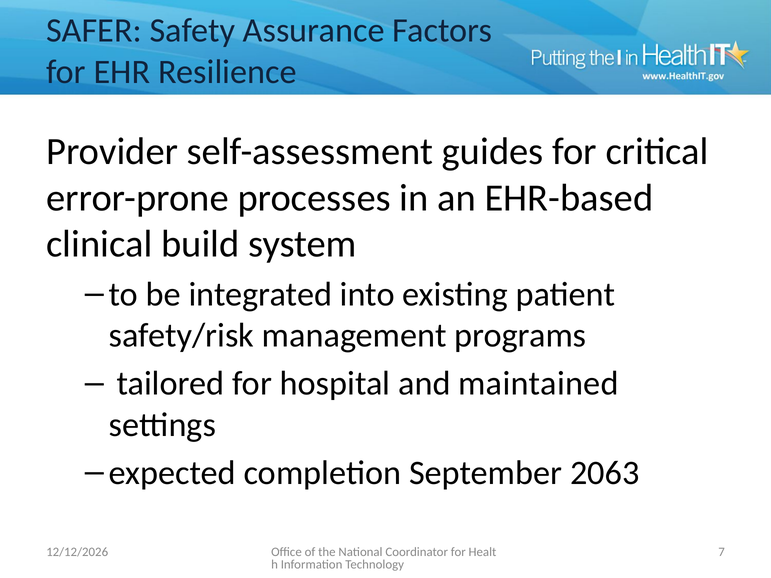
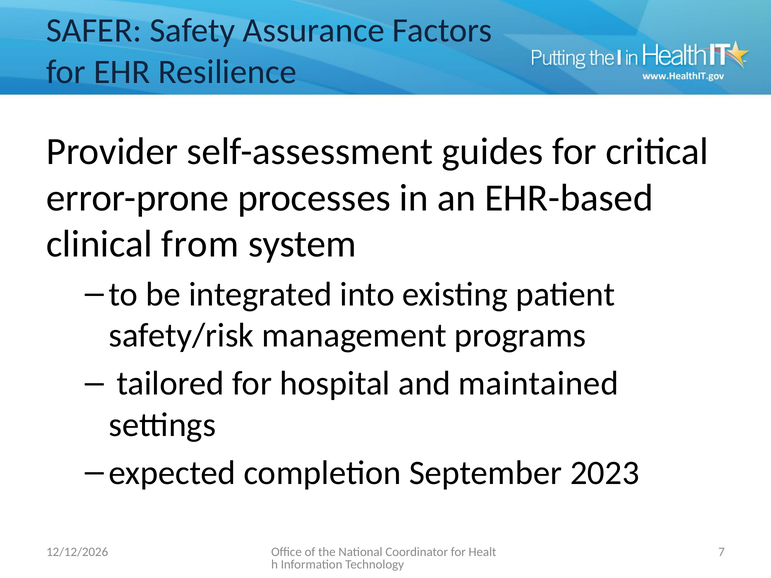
build: build -> from
2063: 2063 -> 2023
